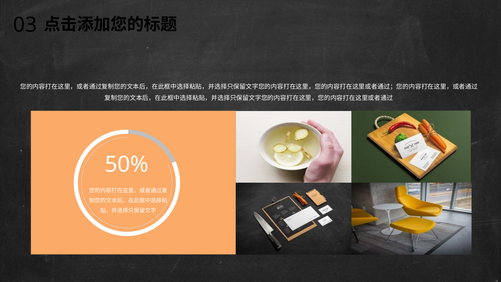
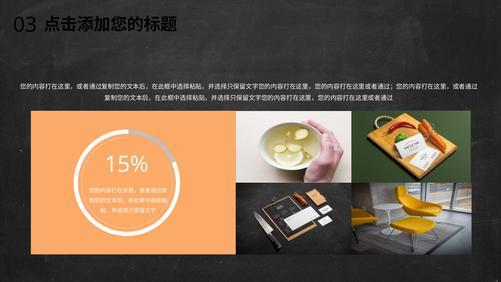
50%: 50% -> 15%
